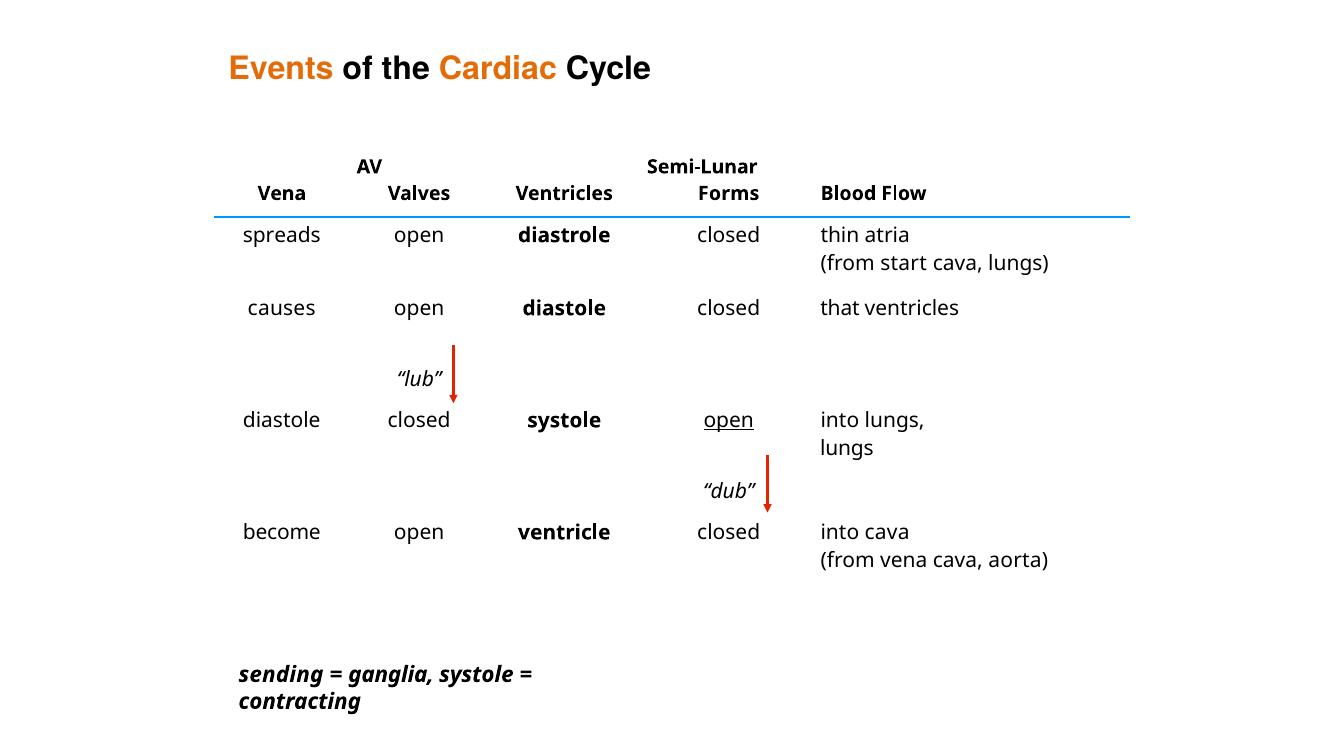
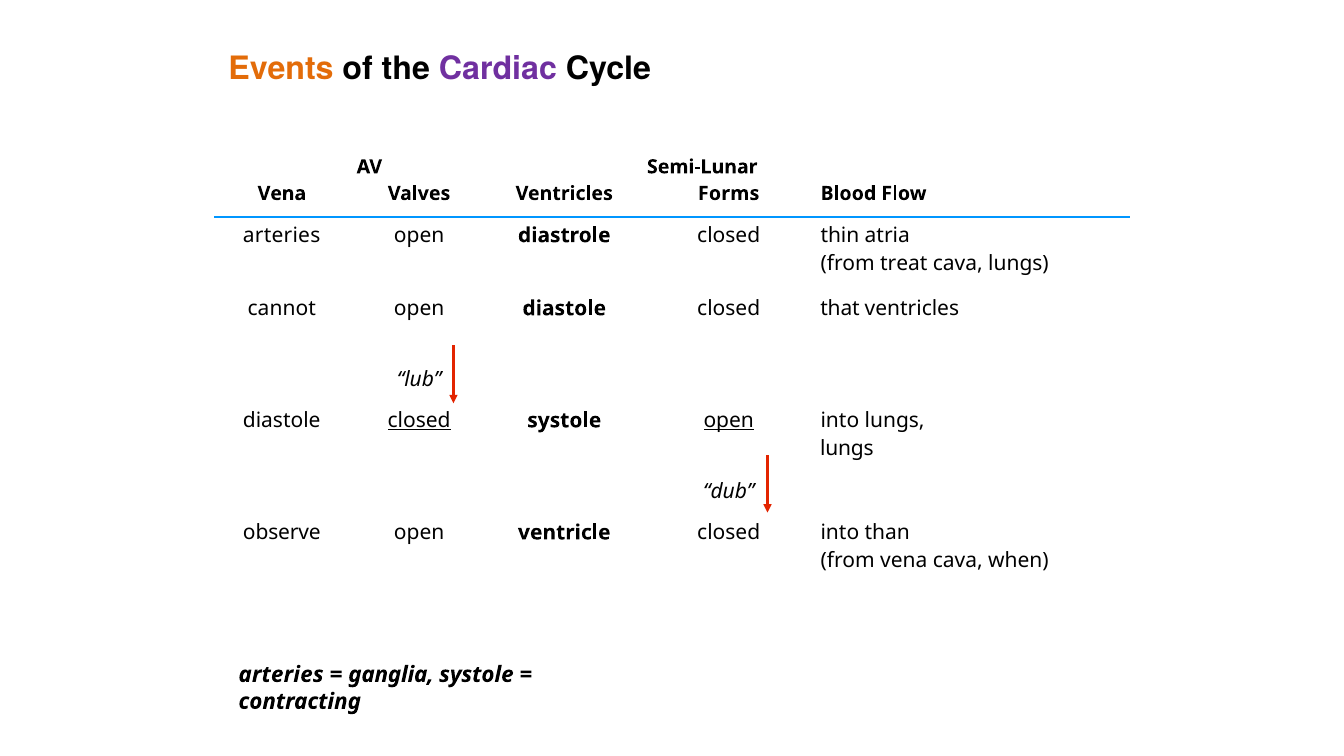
Cardiac colour: orange -> purple
spreads at (282, 235): spreads -> arteries
start: start -> treat
causes: causes -> cannot
closed at (419, 420) underline: none -> present
become: become -> observe
into cava: cava -> than
aorta: aorta -> when
sending at (281, 675): sending -> arteries
